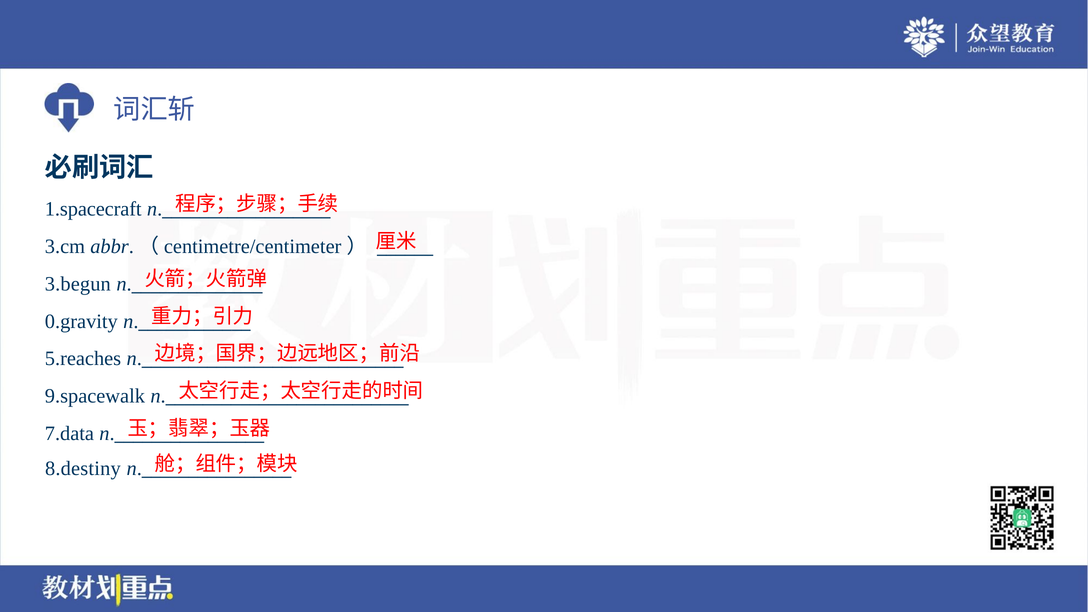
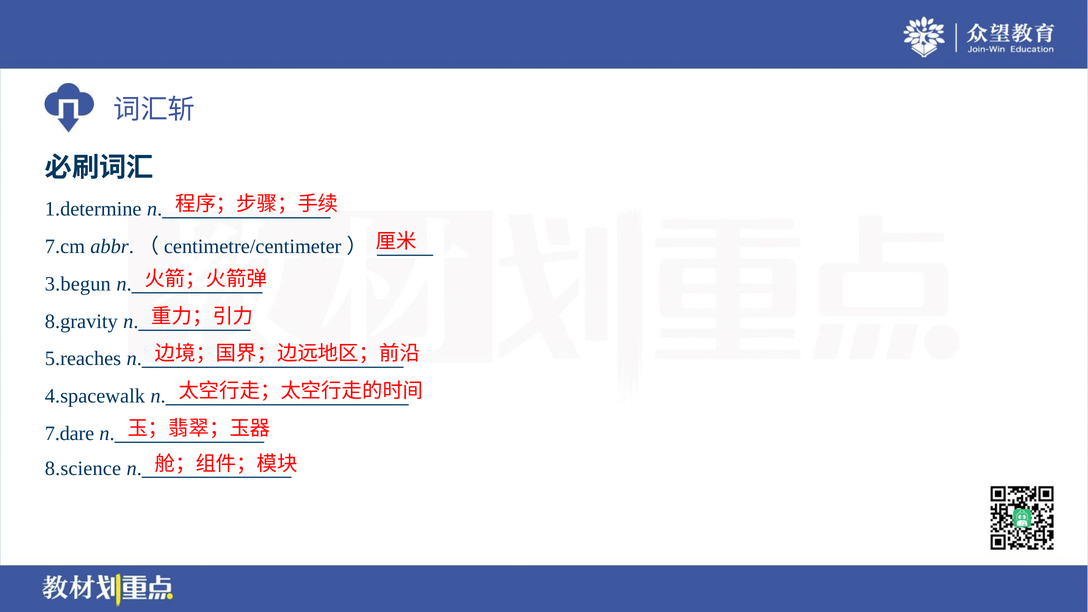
1.spacecraft: 1.spacecraft -> 1.determine
3.cm: 3.cm -> 7.cm
0.gravity: 0.gravity -> 8.gravity
9.spacewalk: 9.spacewalk -> 4.spacewalk
7.data: 7.data -> 7.dare
8.destiny: 8.destiny -> 8.science
